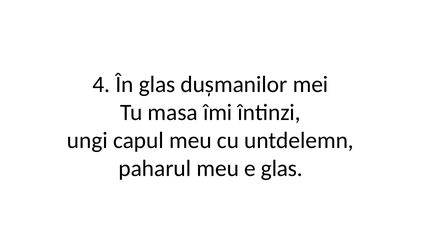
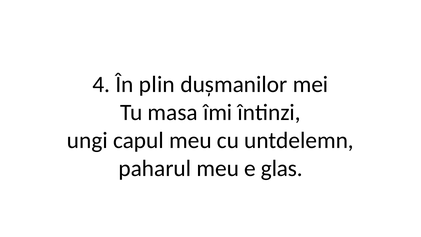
În glas: glas -> plin
